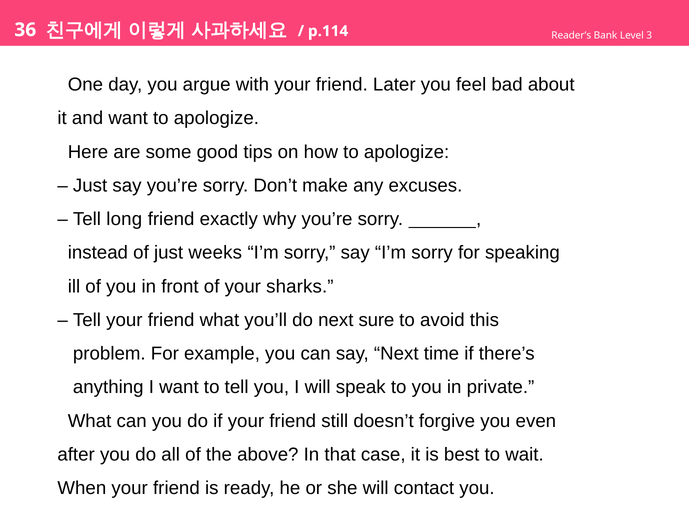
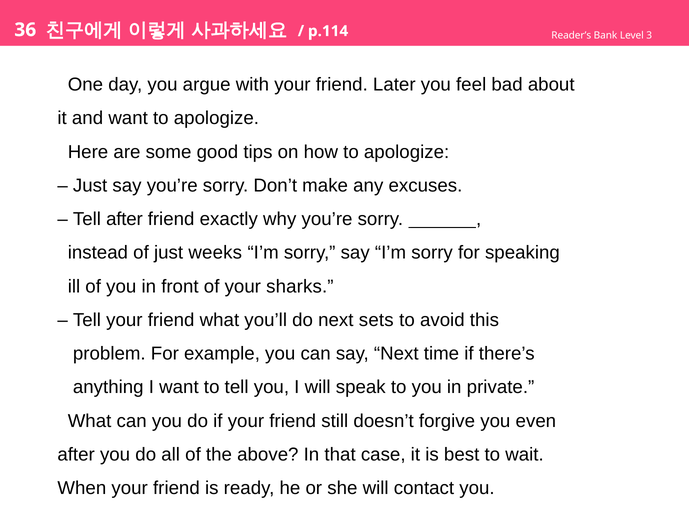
Tell long: long -> after
sure: sure -> sets
